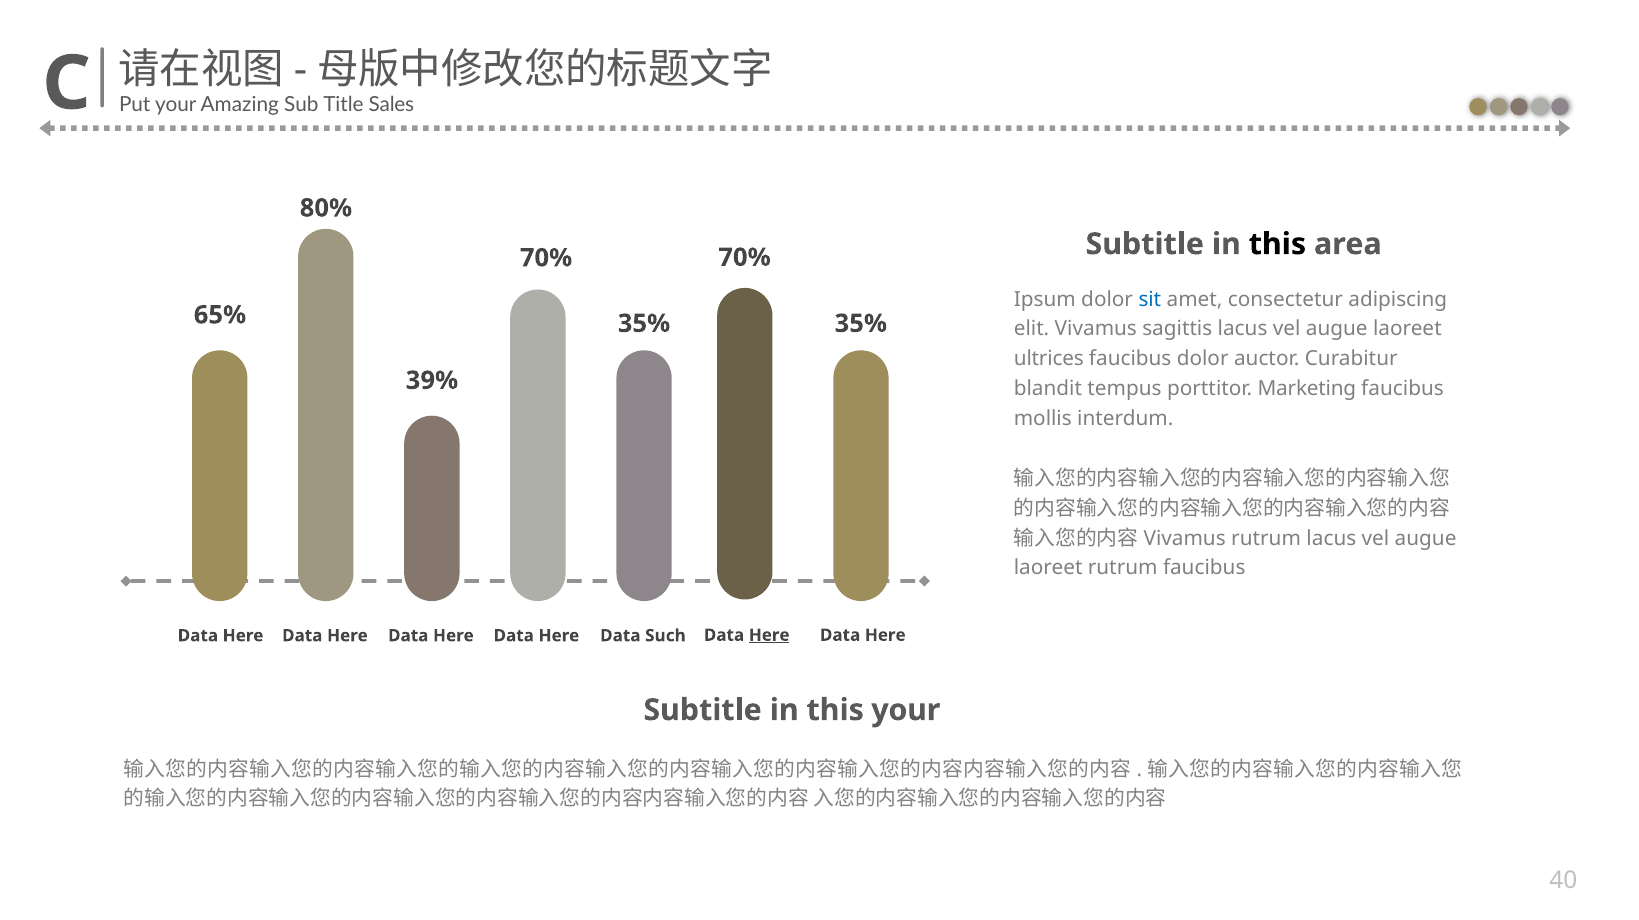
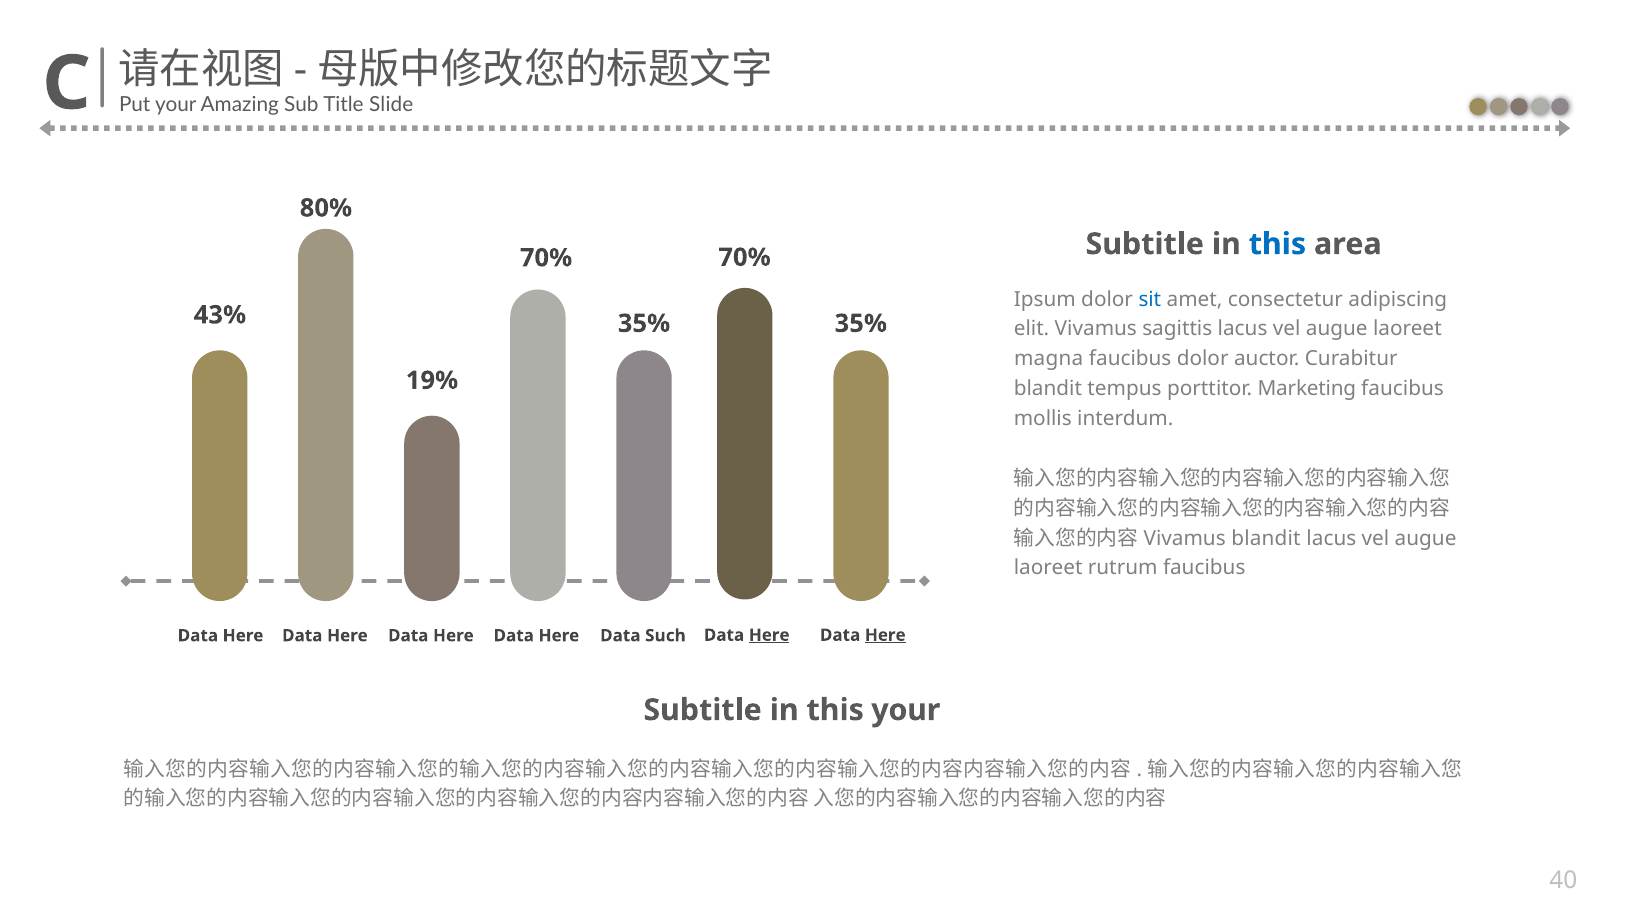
Sales: Sales -> Slide
this at (1277, 244) colour: black -> blue
65%: 65% -> 43%
ultrices: ultrices -> magna
39%: 39% -> 19%
rutrum at (1266, 538): rutrum -> blandit
Here at (885, 635) underline: none -> present
